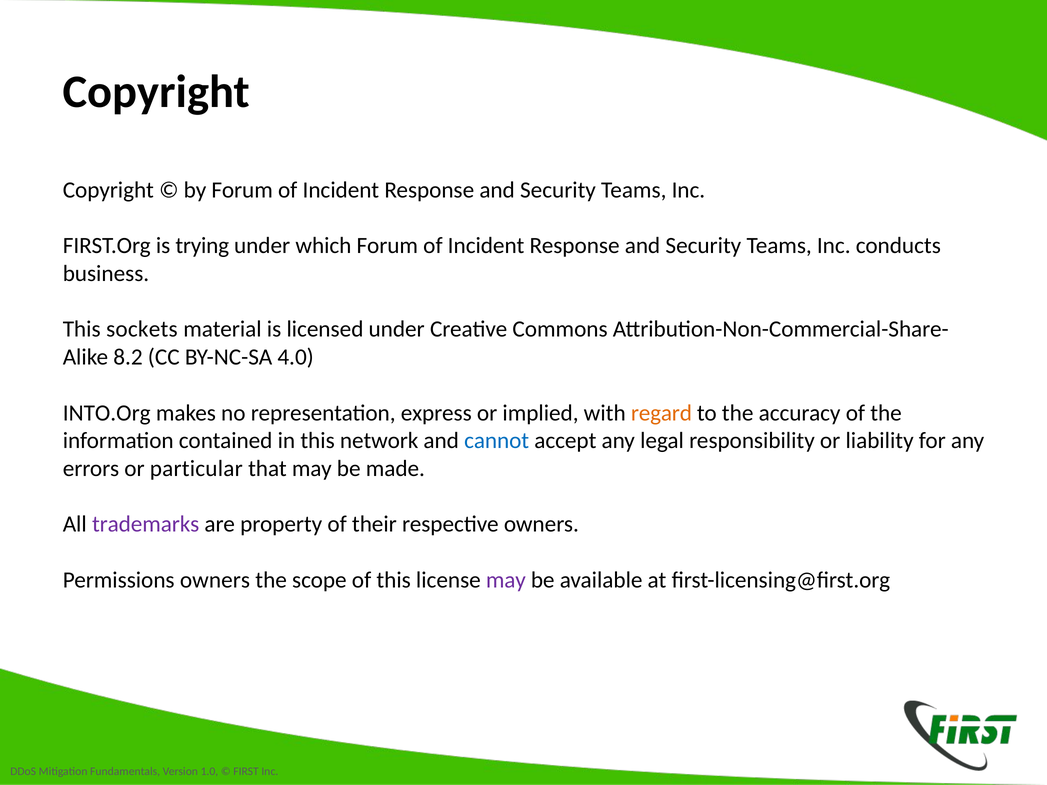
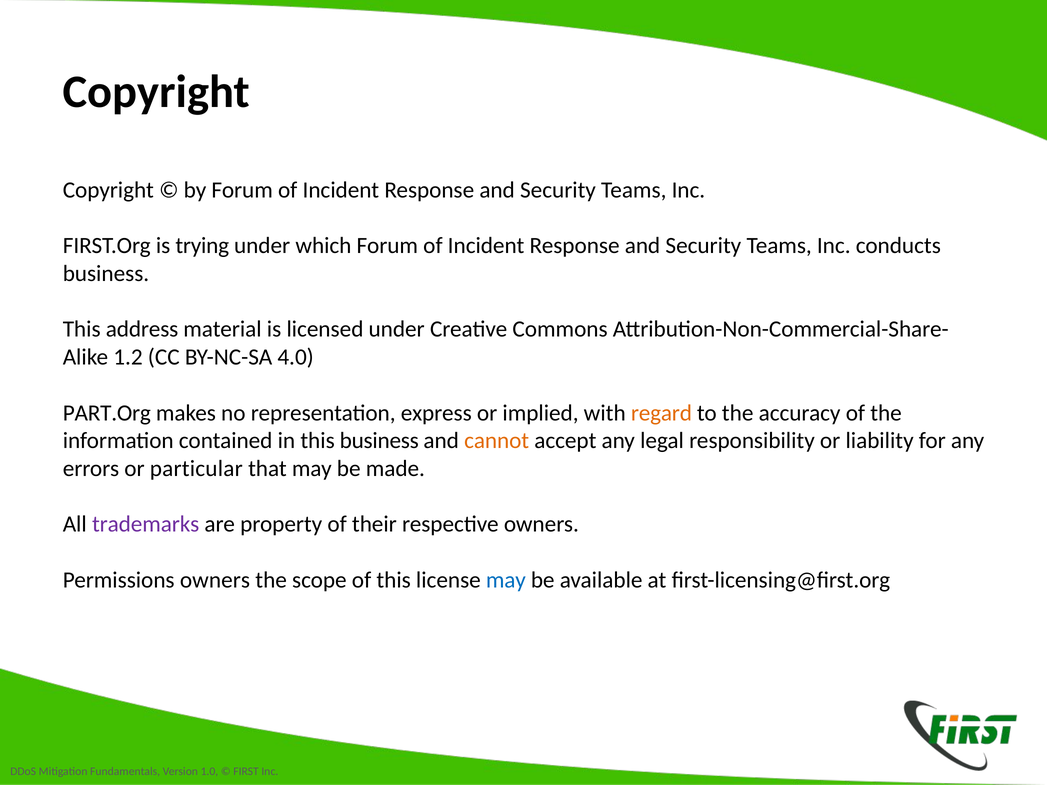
sockets: sockets -> address
8.2: 8.2 -> 1.2
INTO.Org: INTO.Org -> PART.Org
this network: network -> business
cannot colour: blue -> orange
may at (506, 580) colour: purple -> blue
